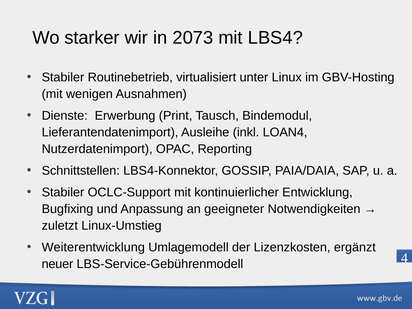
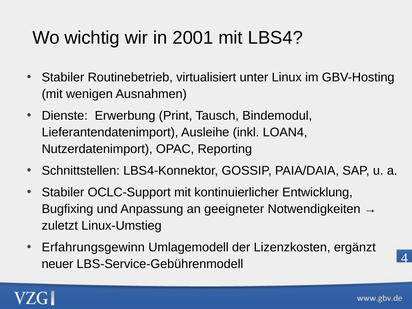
starker: starker -> wichtig
2073: 2073 -> 2001
Weiterentwicklung: Weiterentwicklung -> Erfahrungsgewinn
